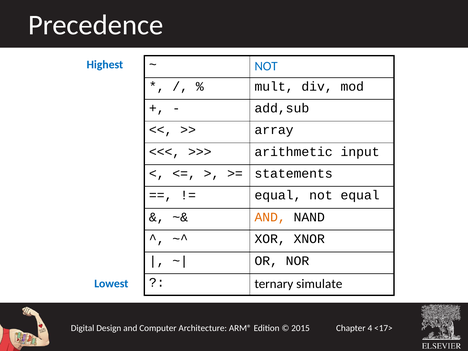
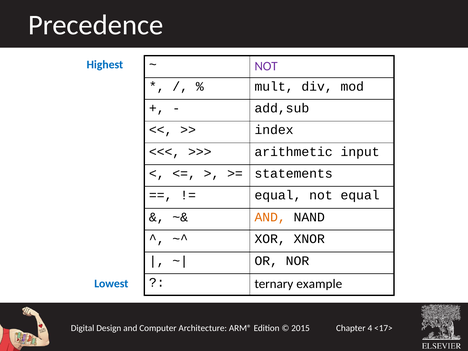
NOT at (266, 66) colour: blue -> purple
array: array -> index
simulate: simulate -> example
